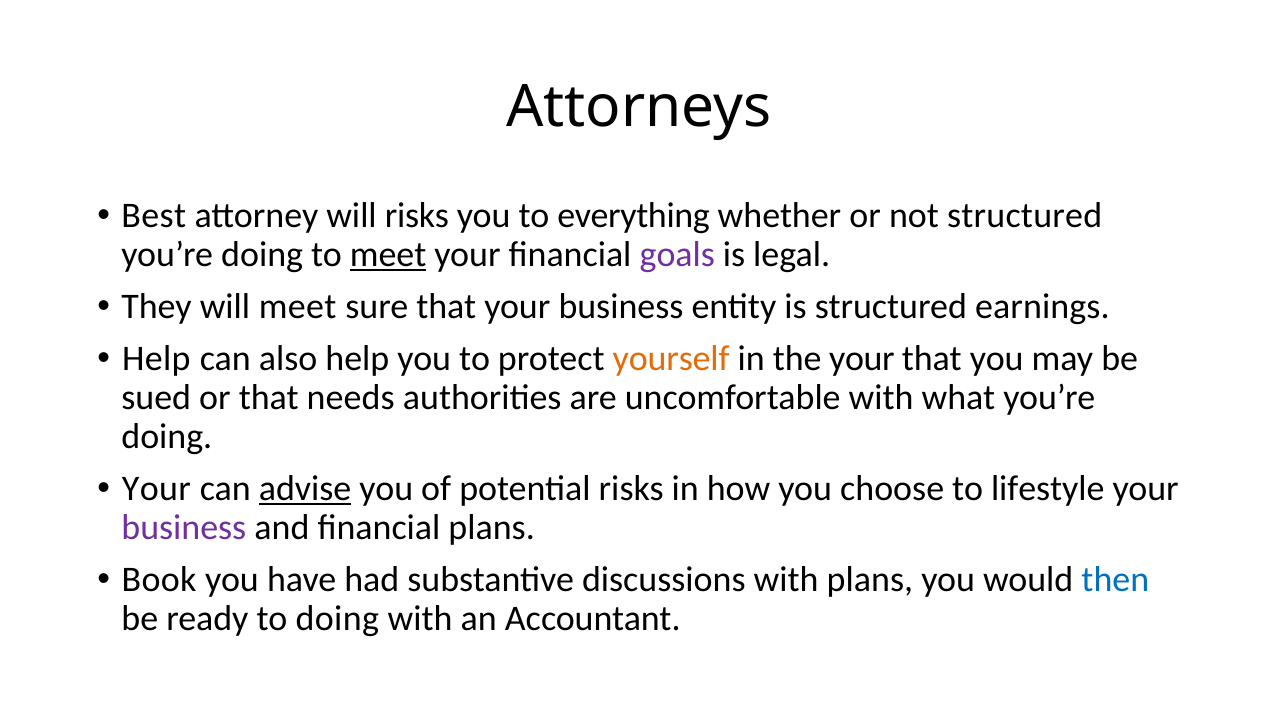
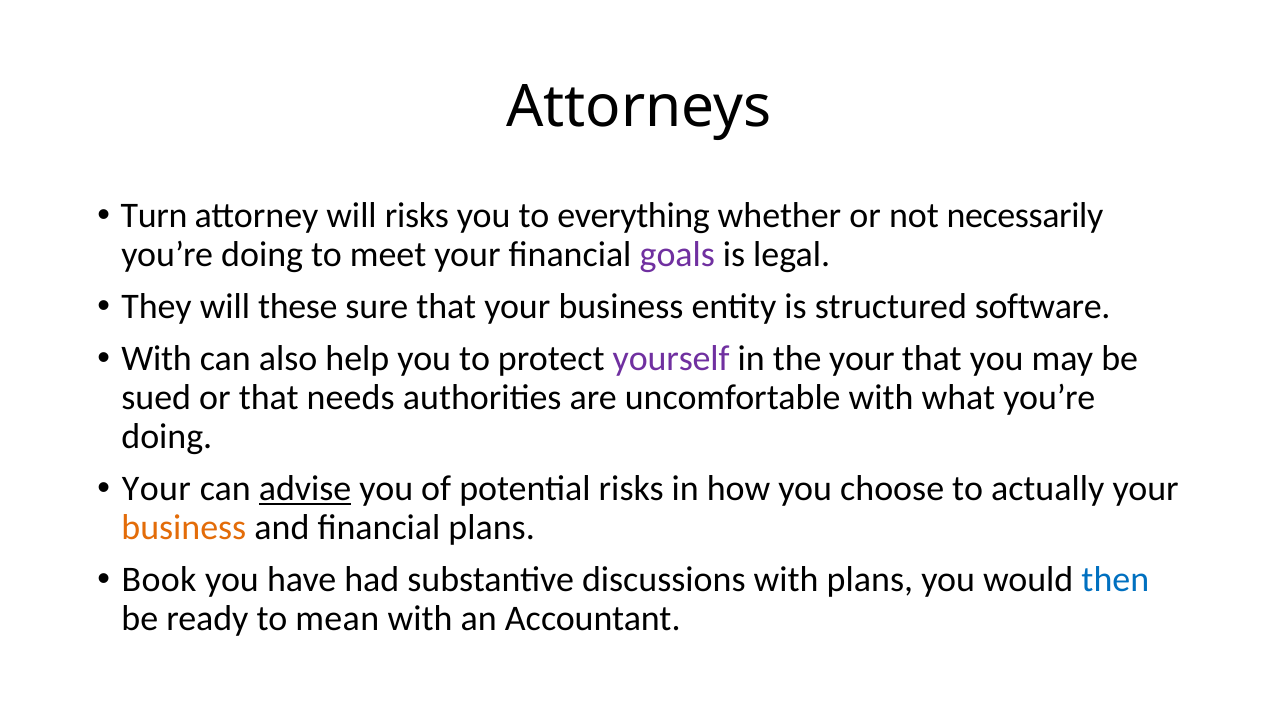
Best: Best -> Turn
not structured: structured -> necessarily
meet at (388, 254) underline: present -> none
will meet: meet -> these
earnings: earnings -> software
Help at (156, 359): Help -> With
yourself colour: orange -> purple
lifestyle: lifestyle -> actually
business at (184, 527) colour: purple -> orange
to doing: doing -> mean
